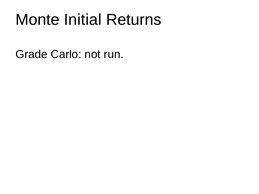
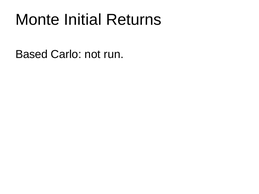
Grade: Grade -> Based
